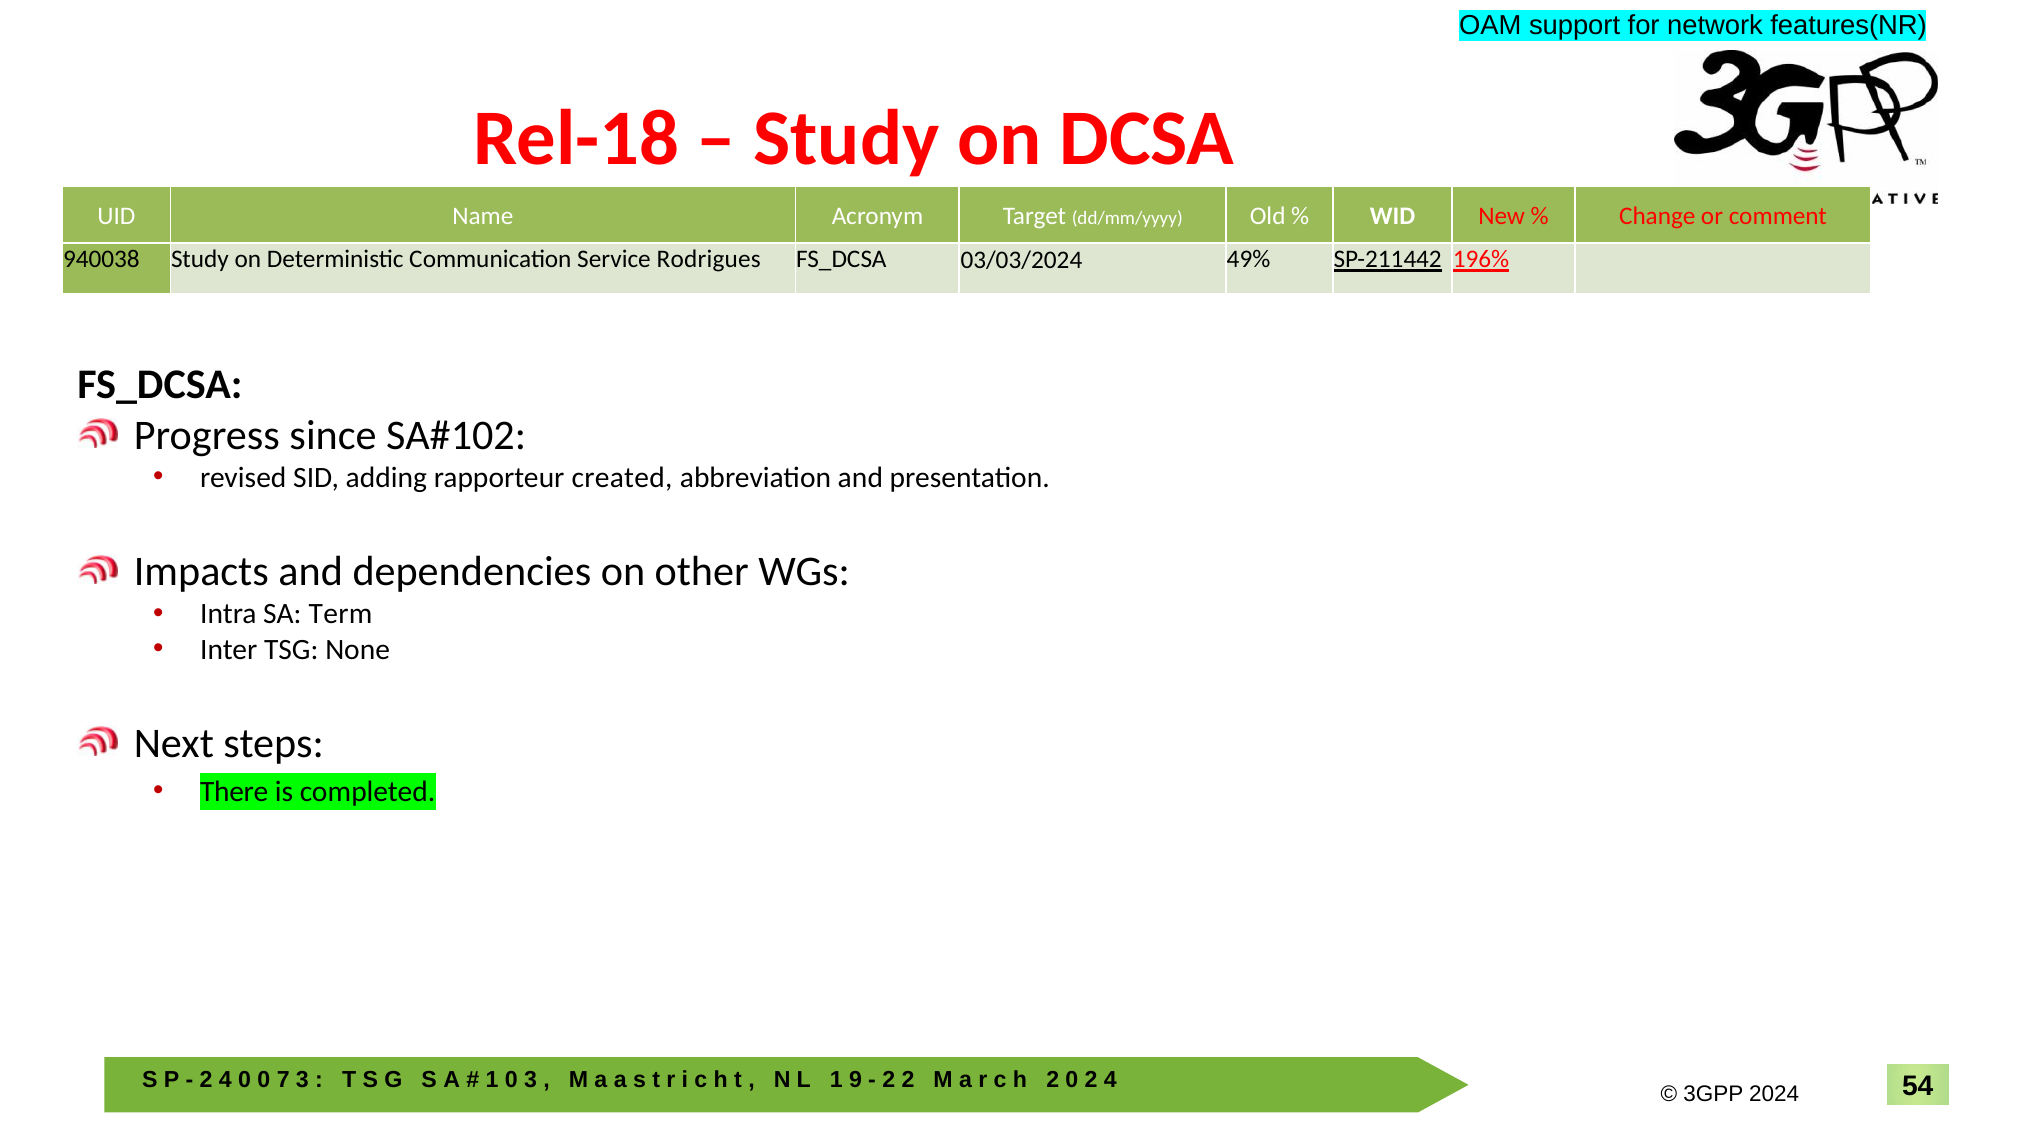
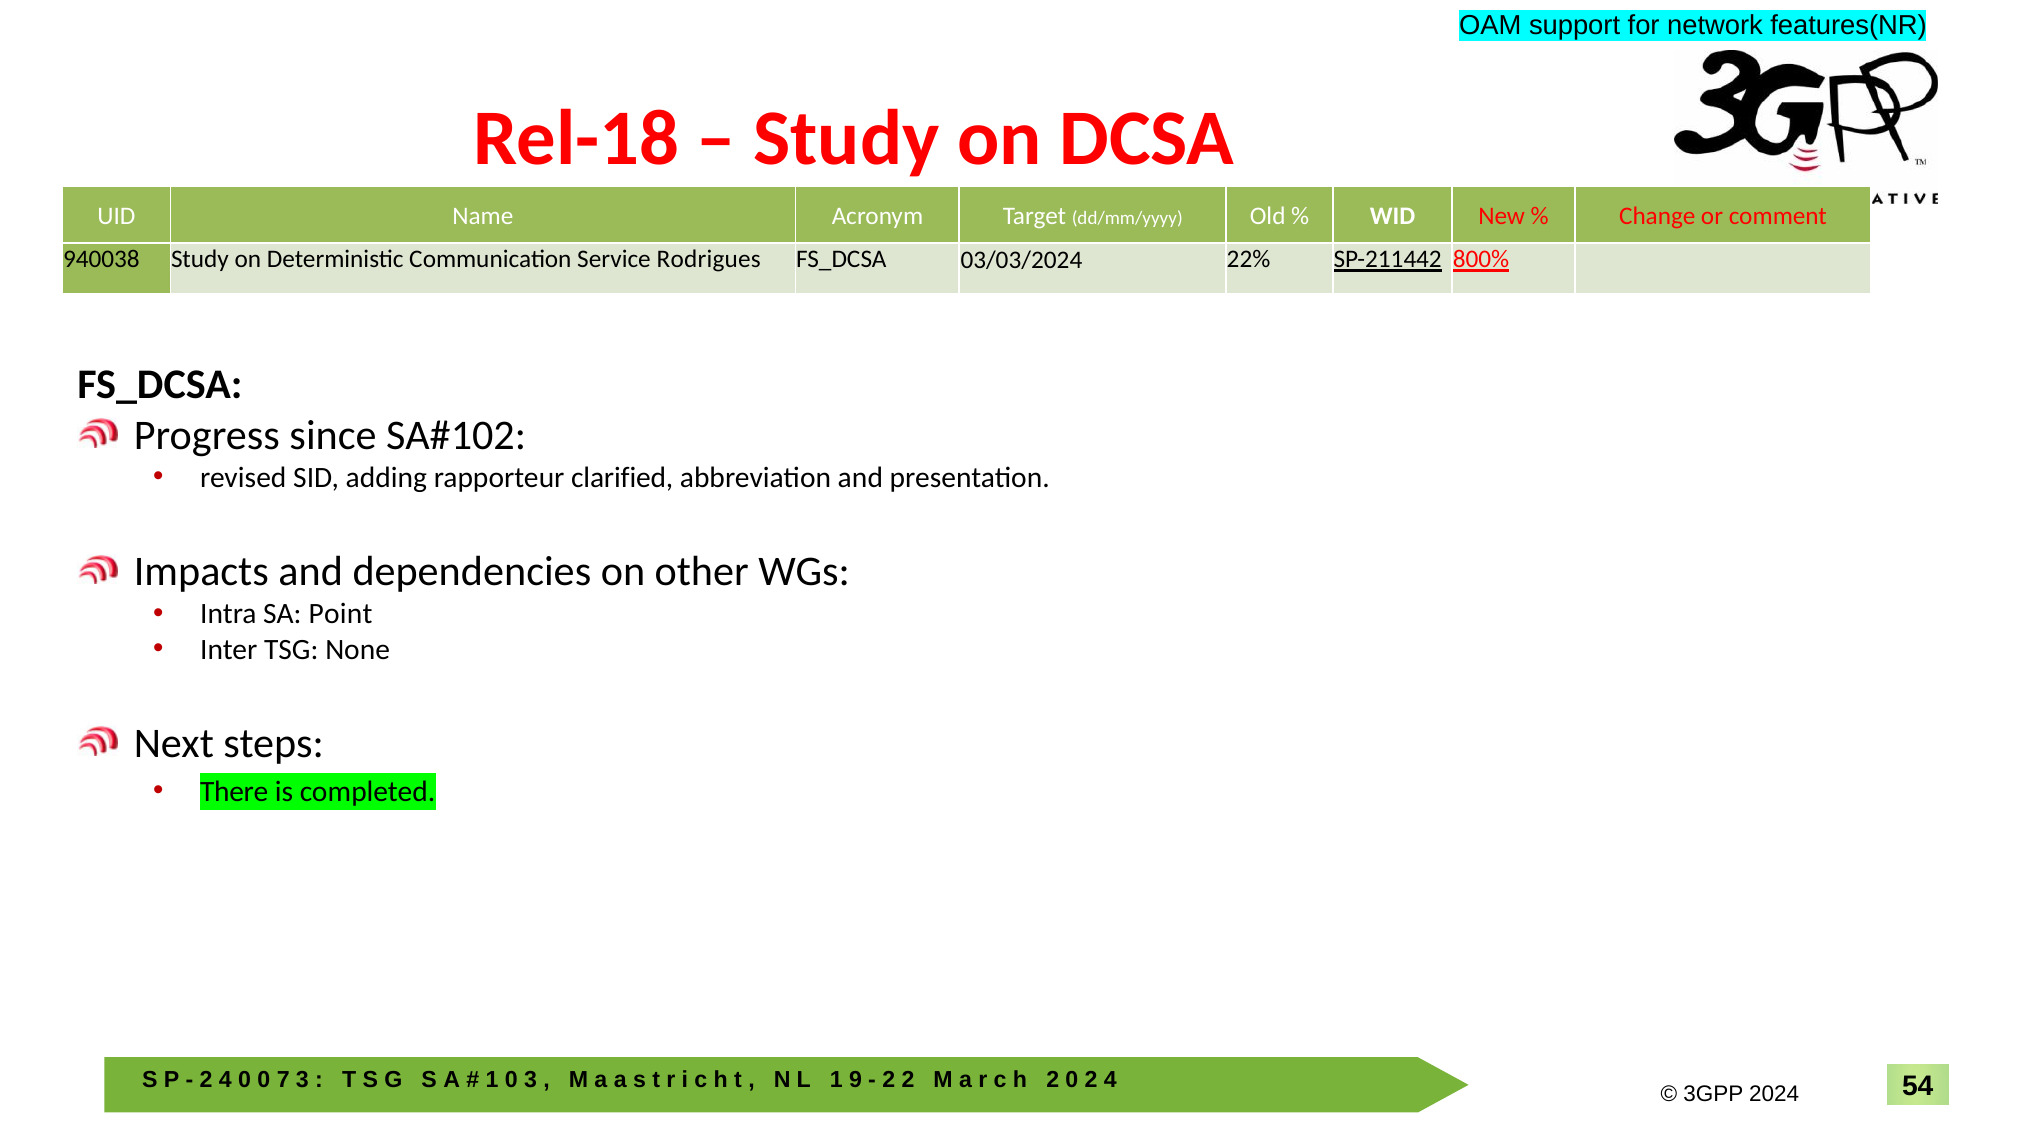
49%: 49% -> 22%
196%: 196% -> 800%
created: created -> clarified
Term: Term -> Point
